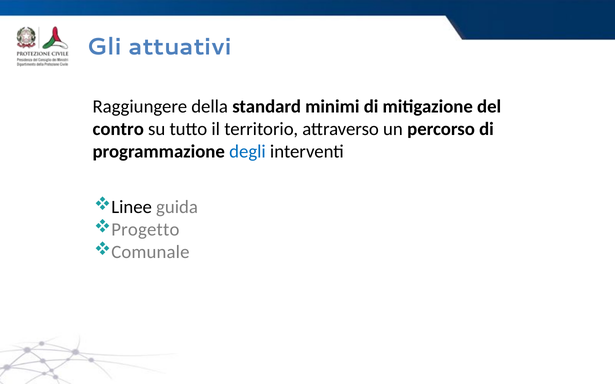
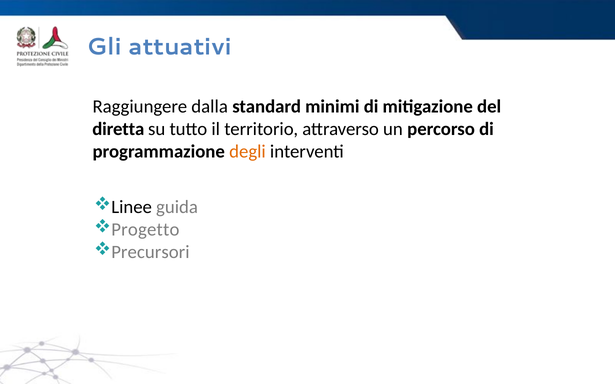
della: della -> dalla
contro: contro -> diretta
degli colour: blue -> orange
Comunale: Comunale -> Precursori
